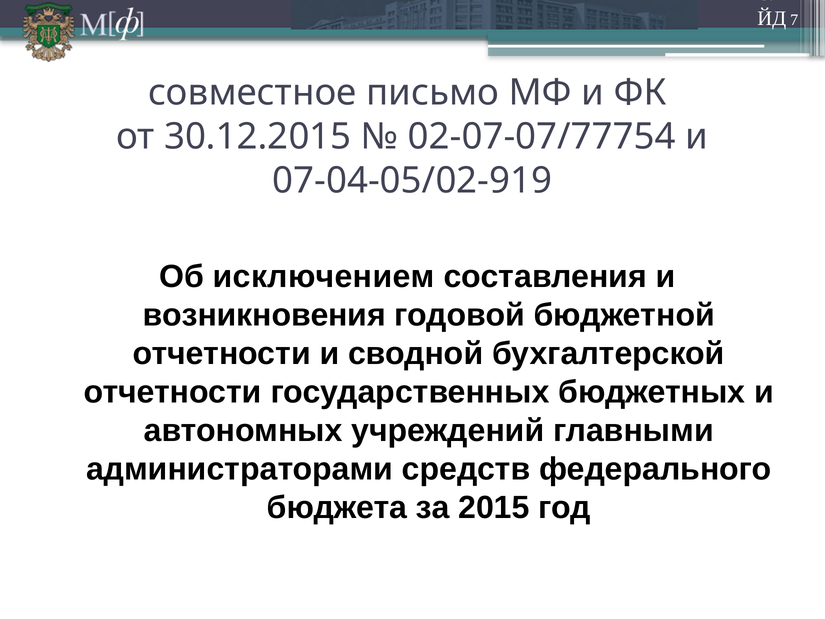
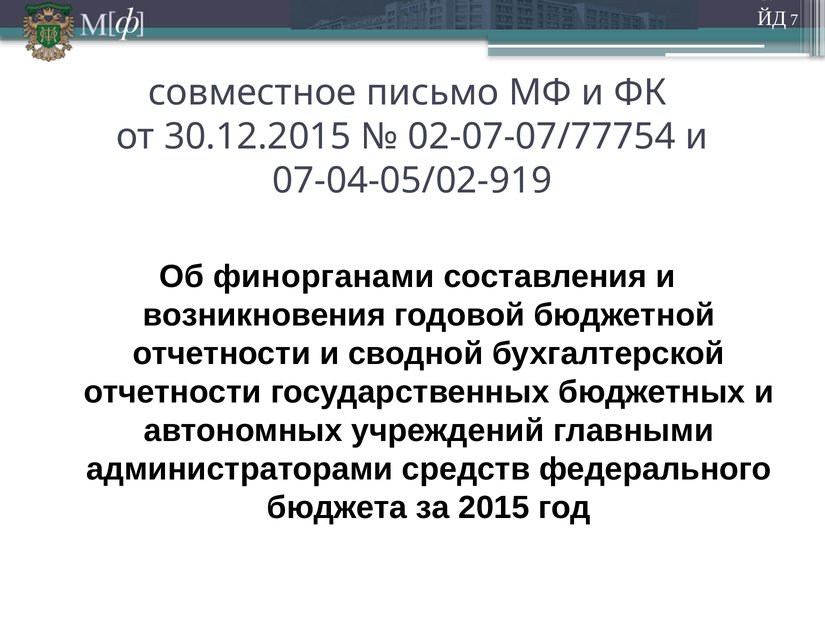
исключением: исключением -> финорганами
